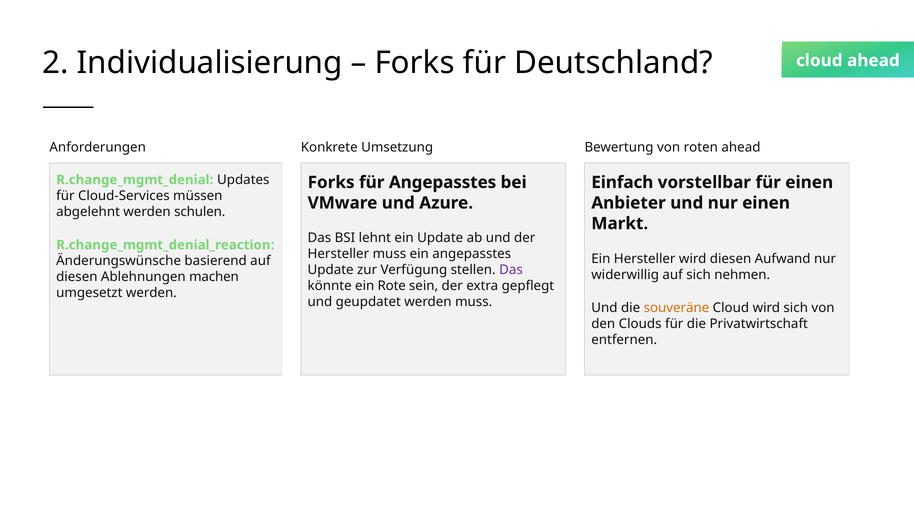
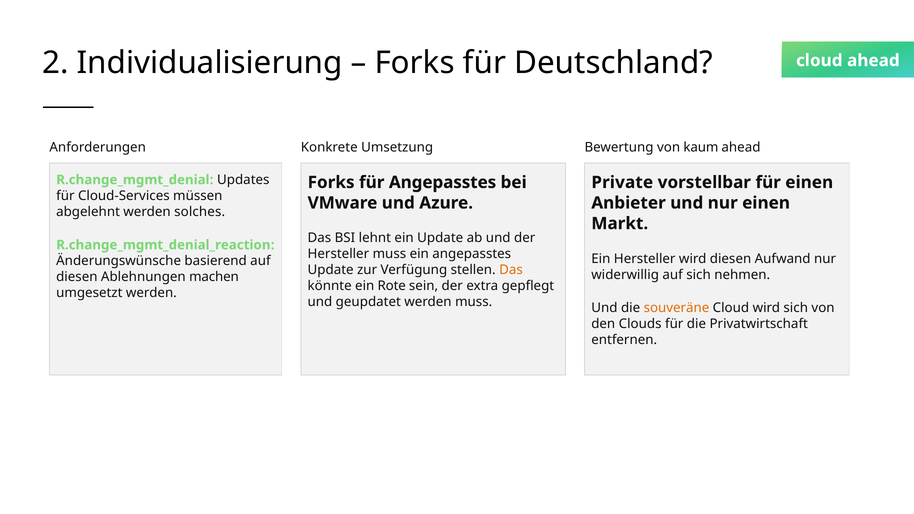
roten: roten -> kaum
Einfach: Einfach -> Private
schulen: schulen -> solches
Das at (511, 270) colour: purple -> orange
